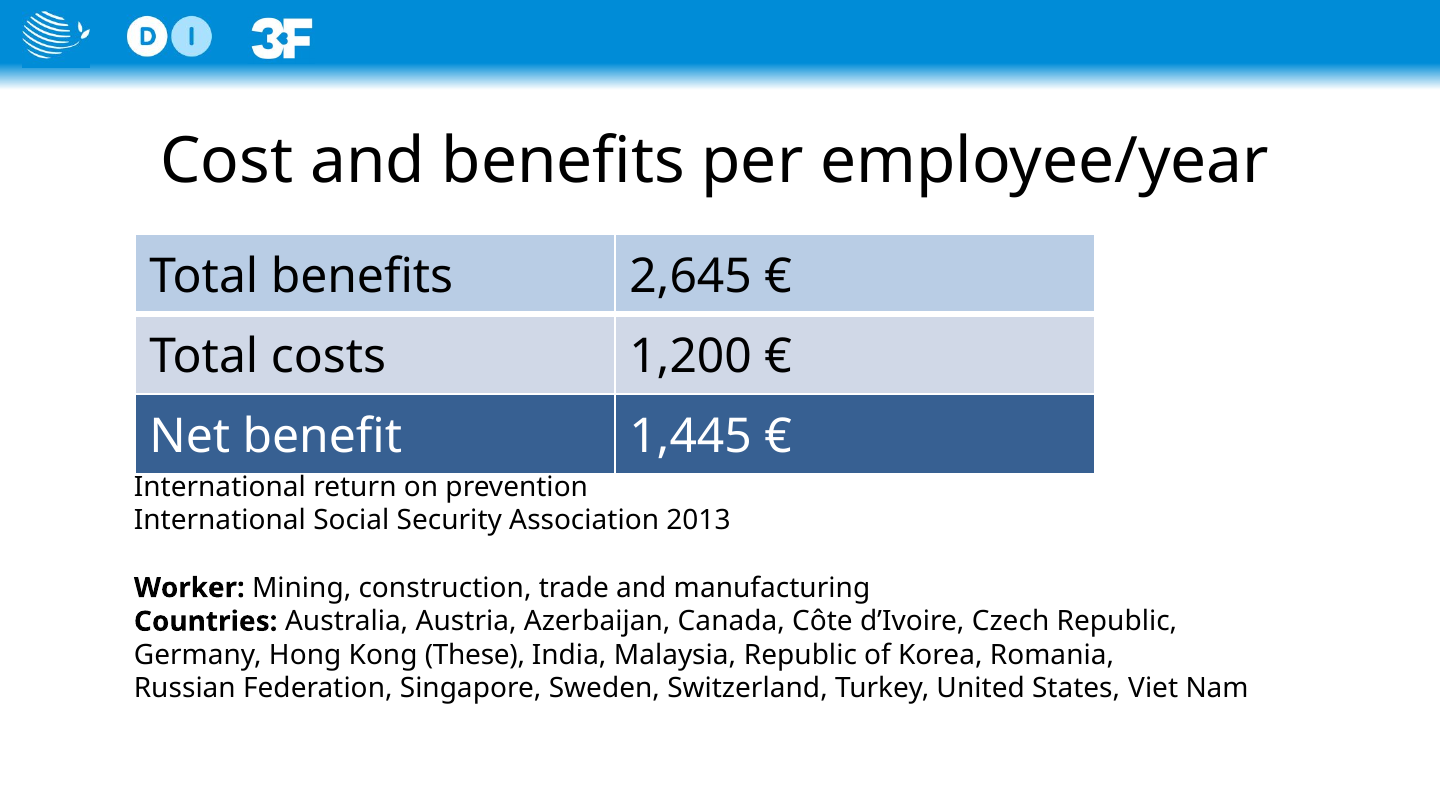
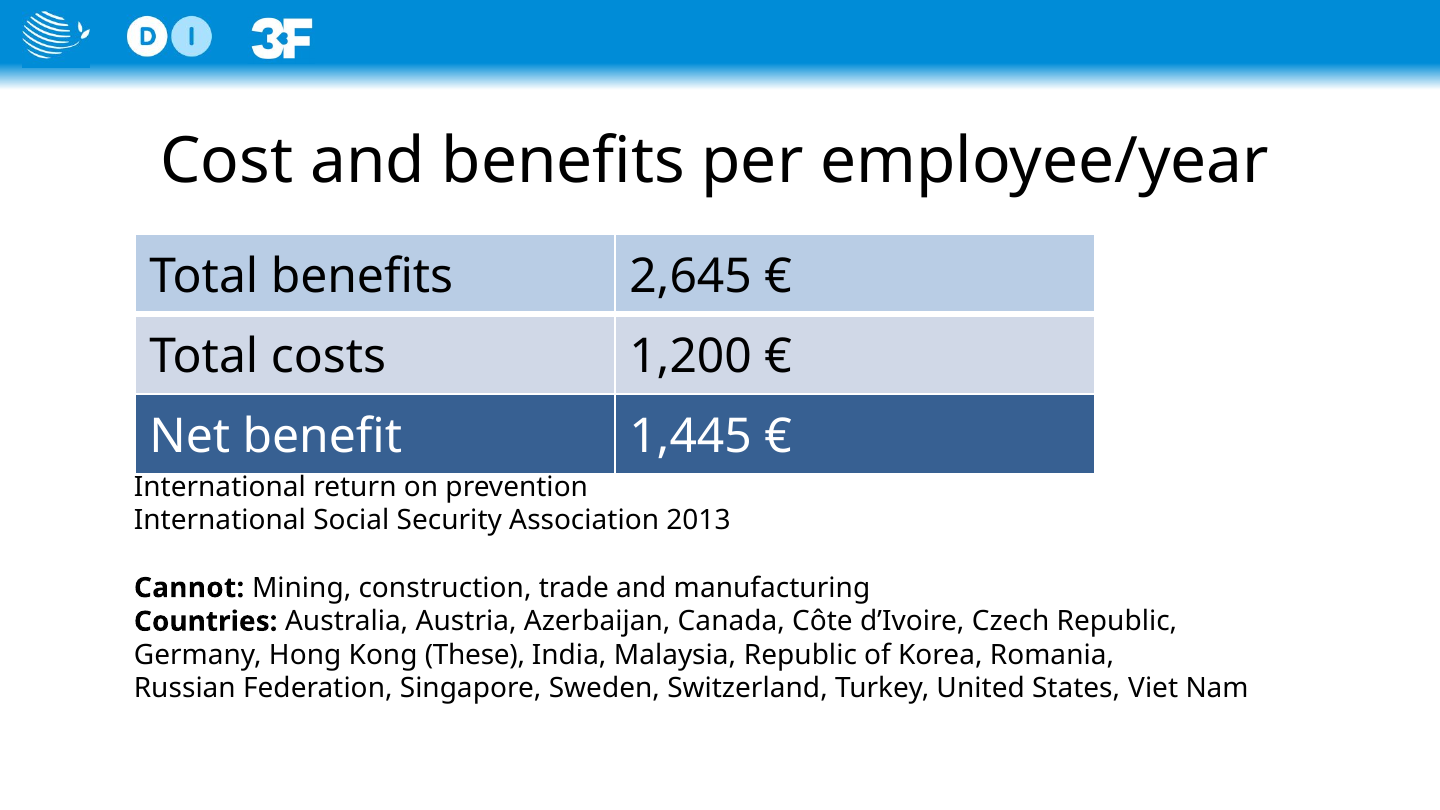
Worker: Worker -> Cannot
